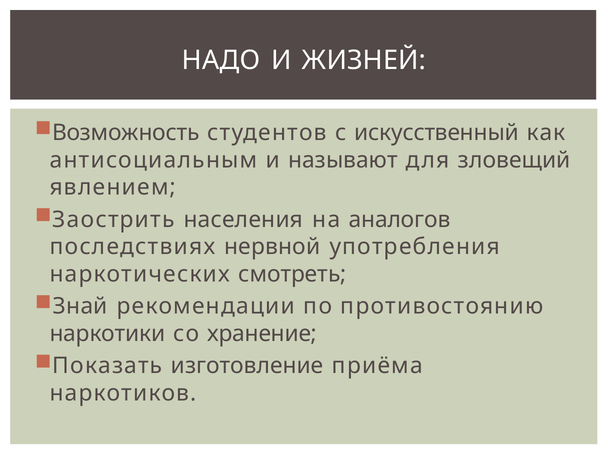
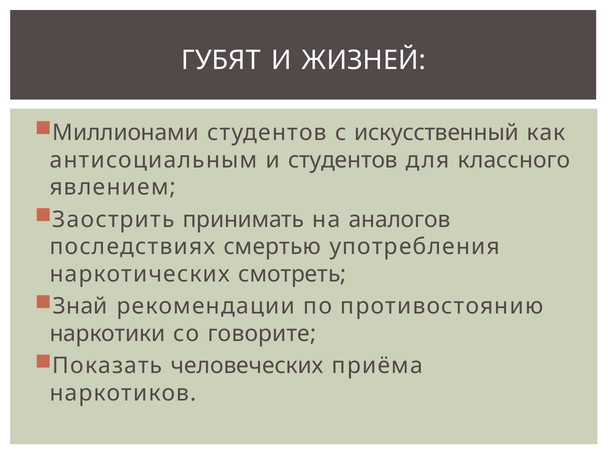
НАДО: НАДО -> ГУБЯТ
Возможность: Возможность -> Миллионами
и называют: называют -> студентов
зловещий: зловещий -> классного
населения: населения -> принимать
нервной: нервной -> смертью
хранение: хранение -> говорите
изготовление: изготовление -> человеческих
